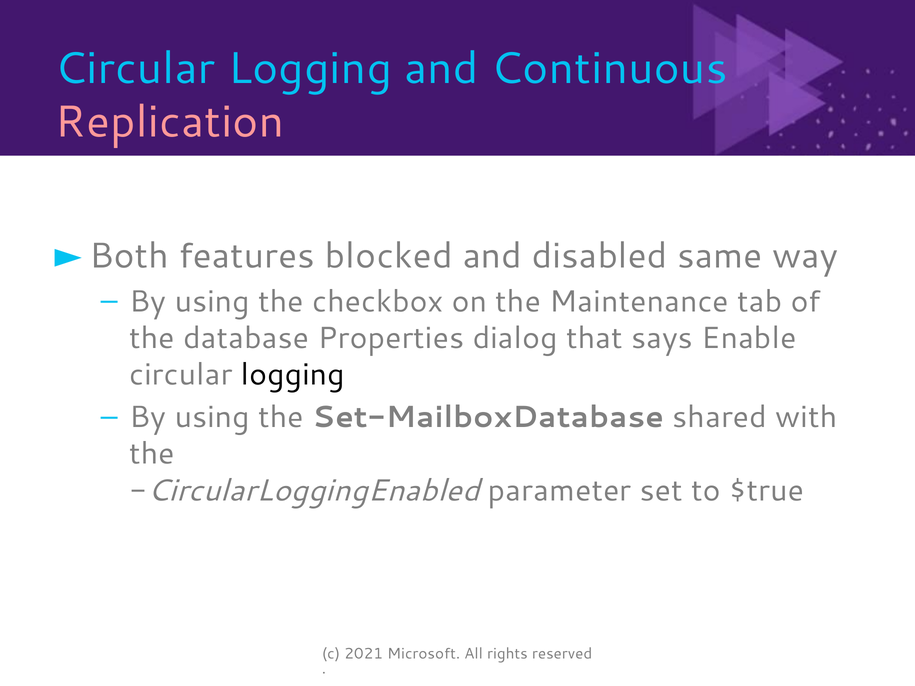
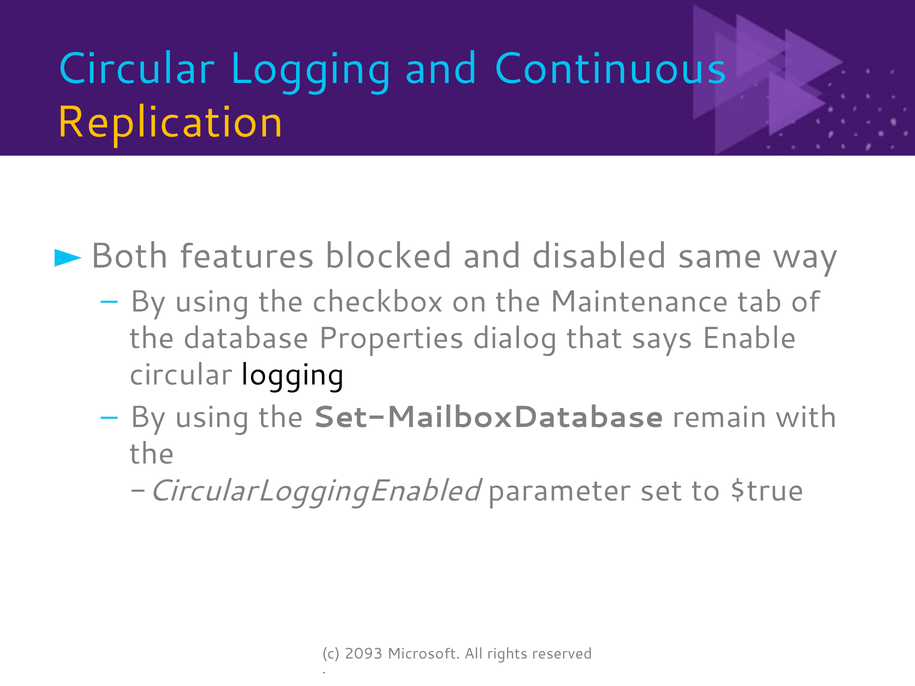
Replication colour: pink -> yellow
shared: shared -> remain
2021: 2021 -> 2093
